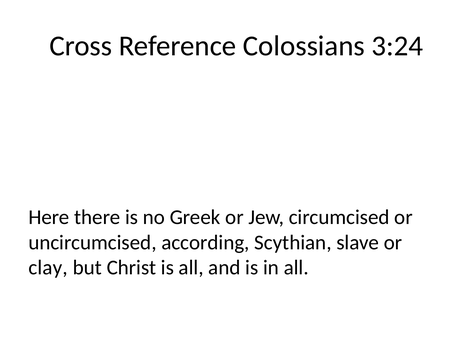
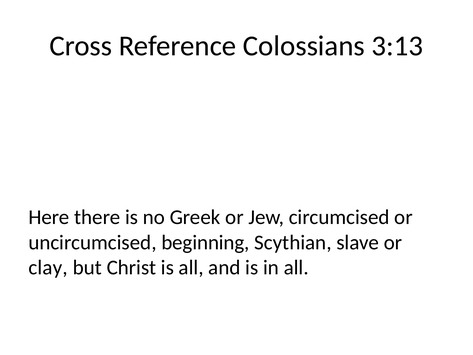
3:24: 3:24 -> 3:13
according: according -> beginning
